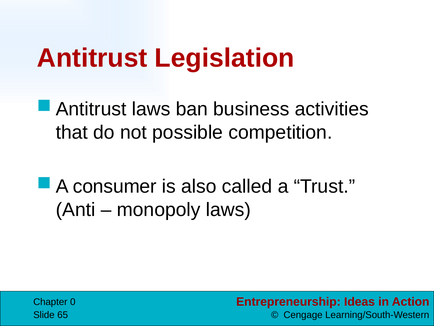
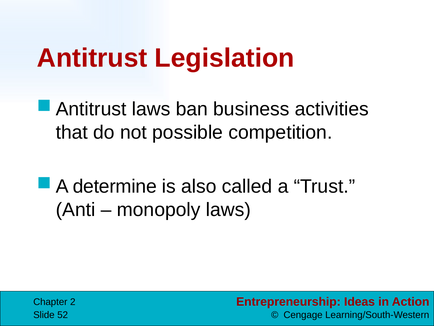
consumer: consumer -> determine
0: 0 -> 2
65: 65 -> 52
